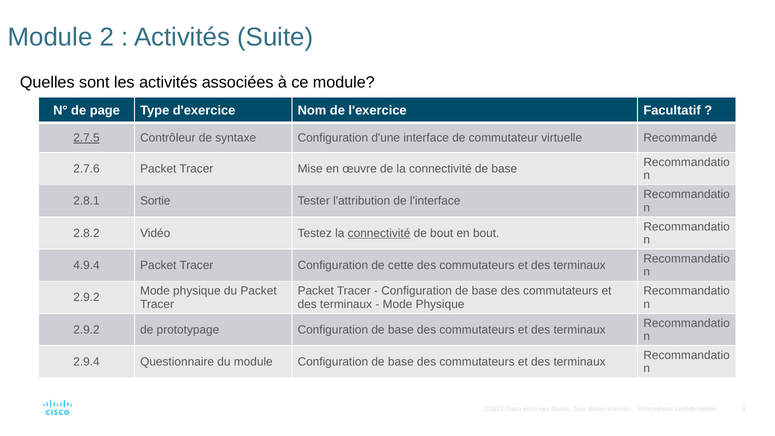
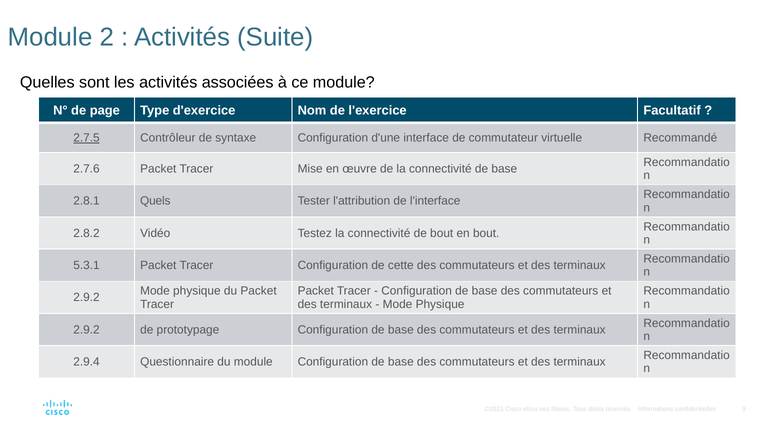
Sortie: Sortie -> Quels
connectivité at (379, 233) underline: present -> none
4.9.4: 4.9.4 -> 5.3.1
